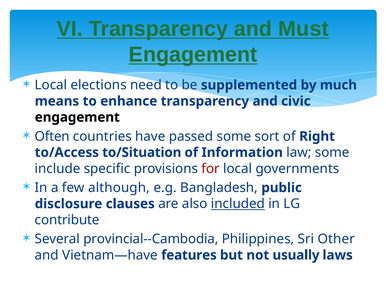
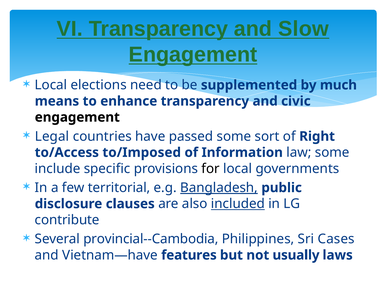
Must: Must -> Slow
Often: Often -> Legal
to/Situation: to/Situation -> to/Imposed
for colour: red -> black
although: although -> territorial
Bangladesh underline: none -> present
Other: Other -> Cases
